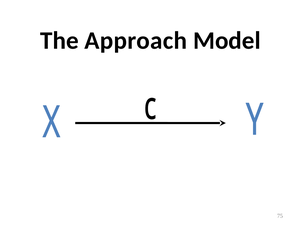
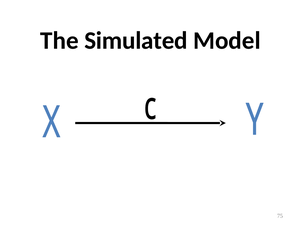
Approach: Approach -> Simulated
